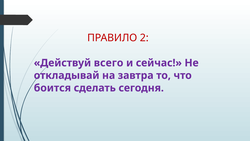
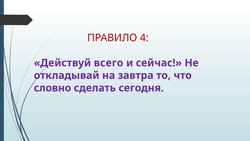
2: 2 -> 4
боится: боится -> словно
